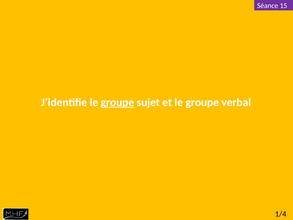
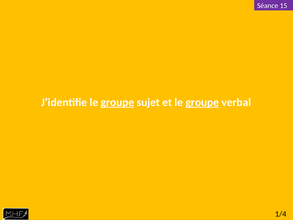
groupe at (202, 102) underline: none -> present
